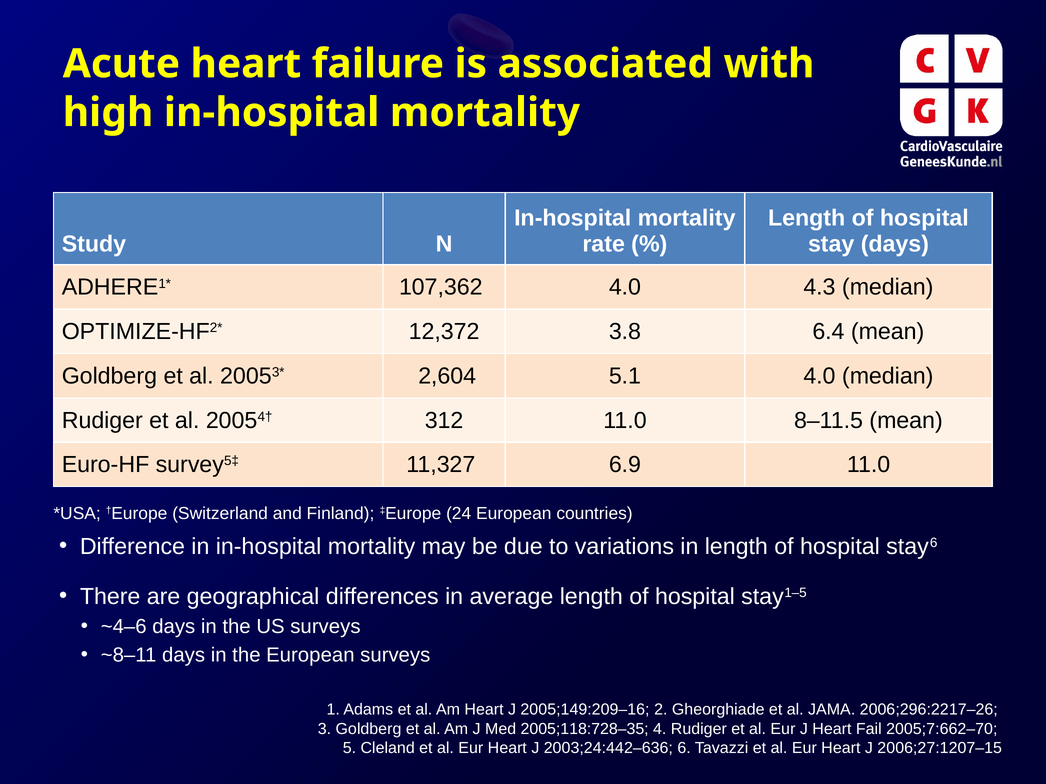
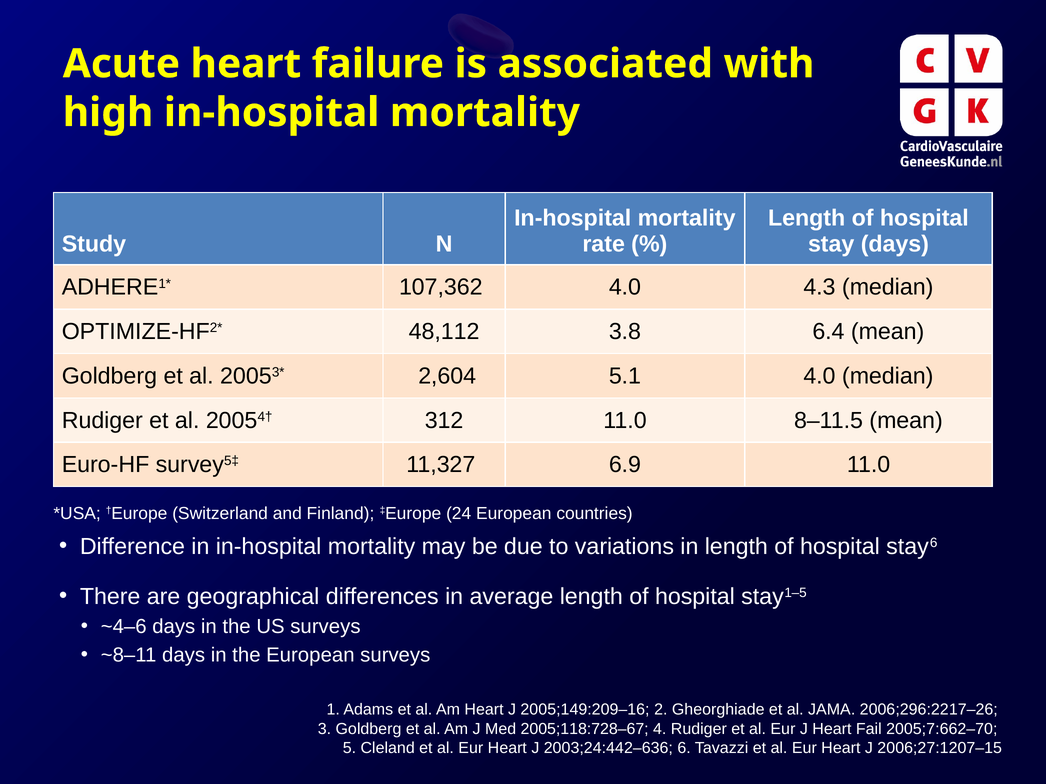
12,372: 12,372 -> 48,112
2005;118:728–35: 2005;118:728–35 -> 2005;118:728–67
